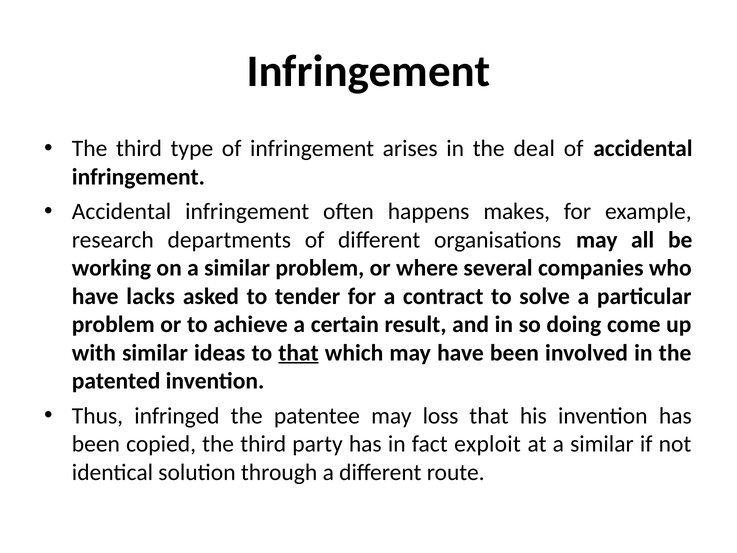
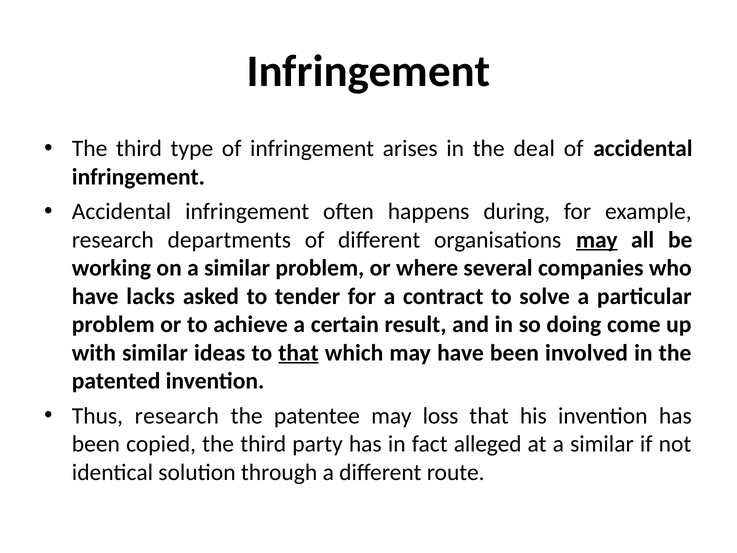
makes: makes -> during
may at (597, 240) underline: none -> present
Thus infringed: infringed -> research
exploit: exploit -> alleged
